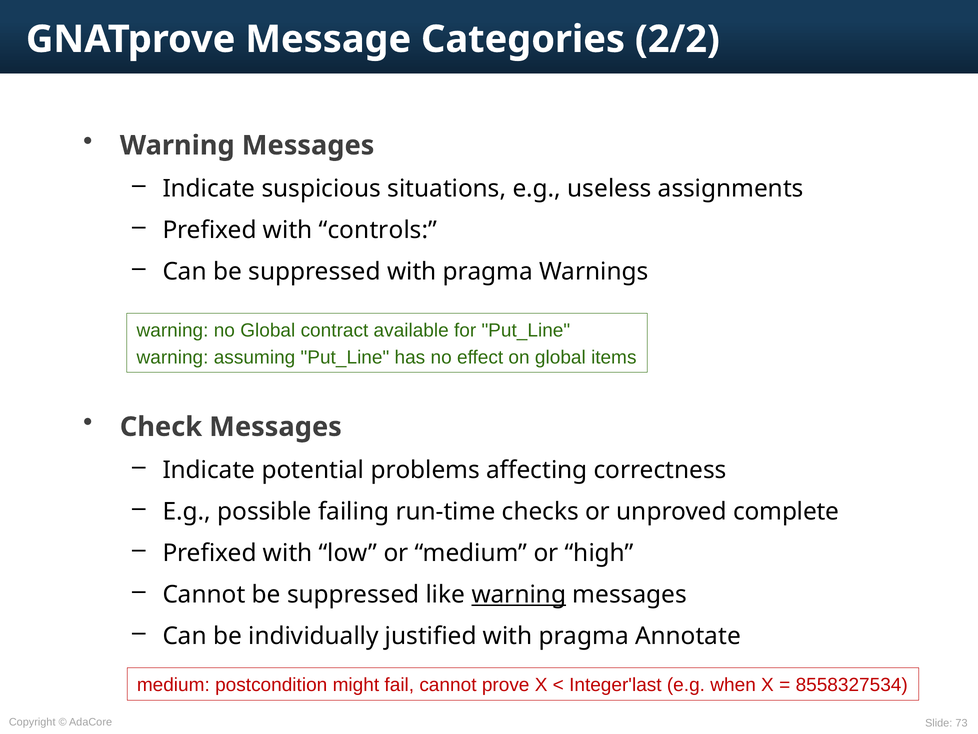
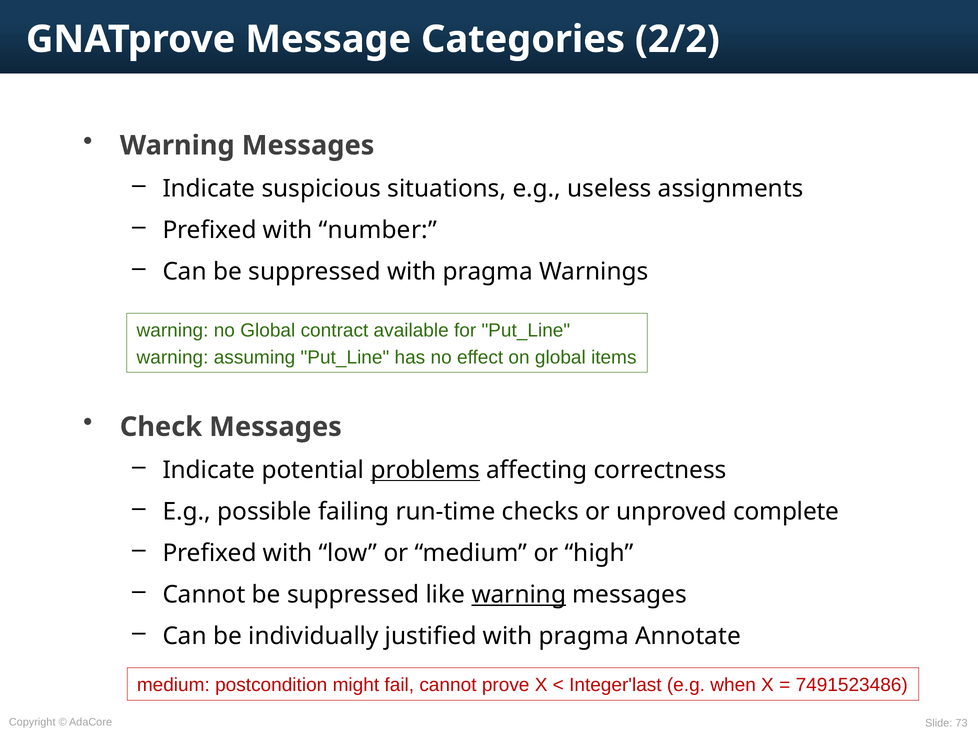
controls: controls -> number
problems underline: none -> present
8558327534: 8558327534 -> 7491523486
